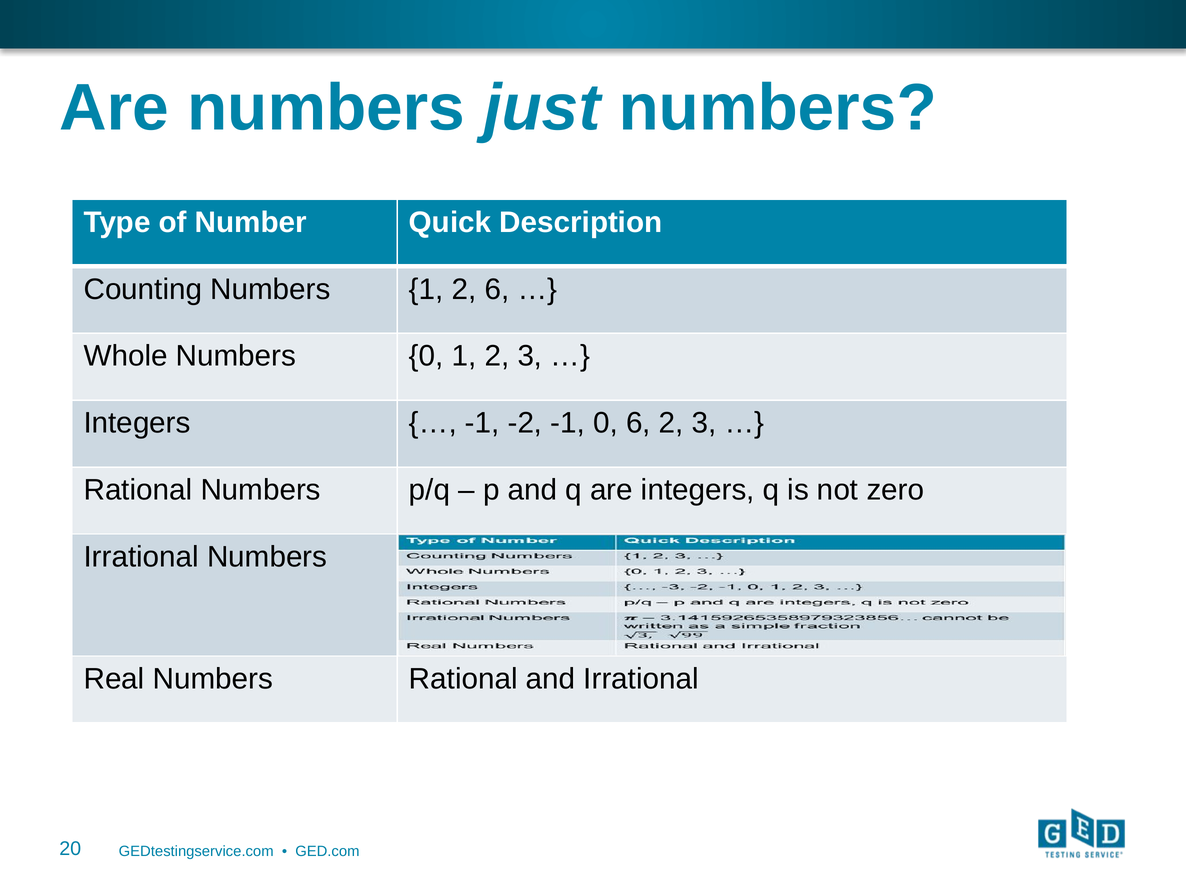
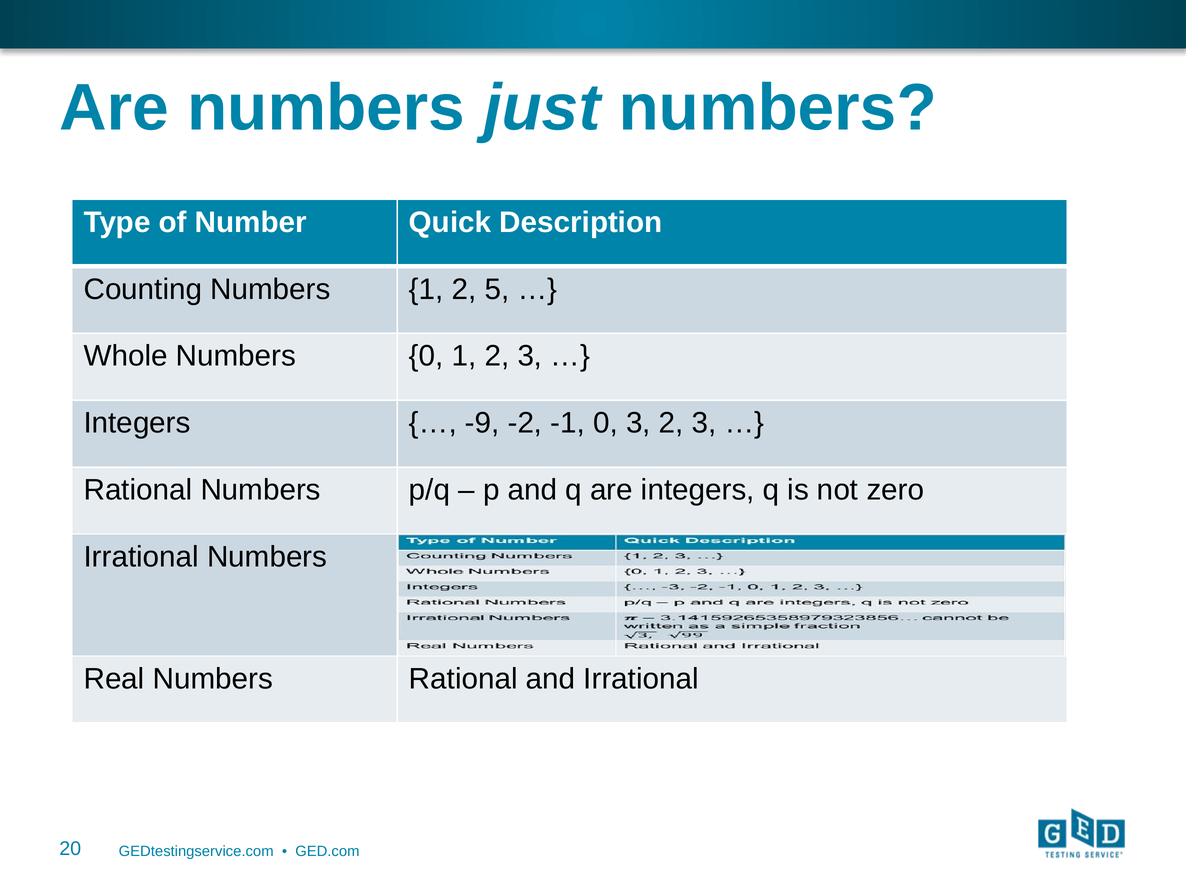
2 6: 6 -> 5
-1 at (482, 423): -1 -> -9
0 6: 6 -> 3
